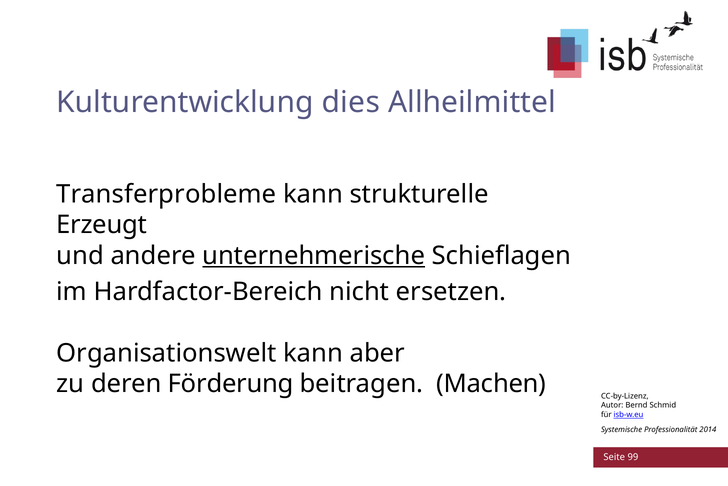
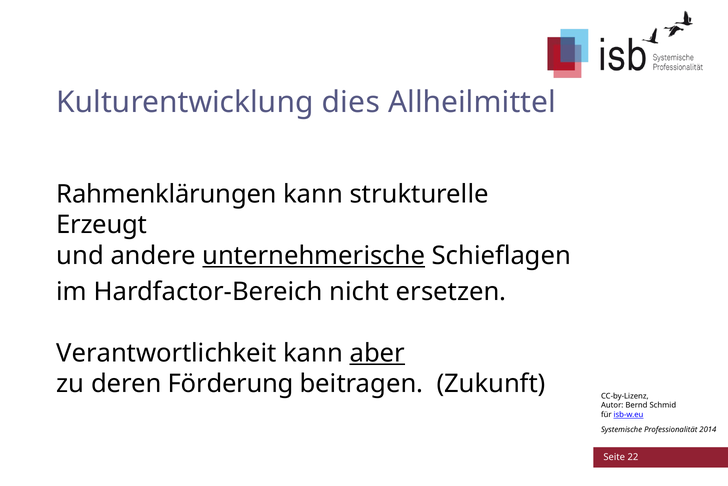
Transferprobleme: Transferprobleme -> Rahmenklärungen
Organisationswelt: Organisationswelt -> Verantwortlichkeit
aber underline: none -> present
Machen: Machen -> Zukunft
99: 99 -> 22
